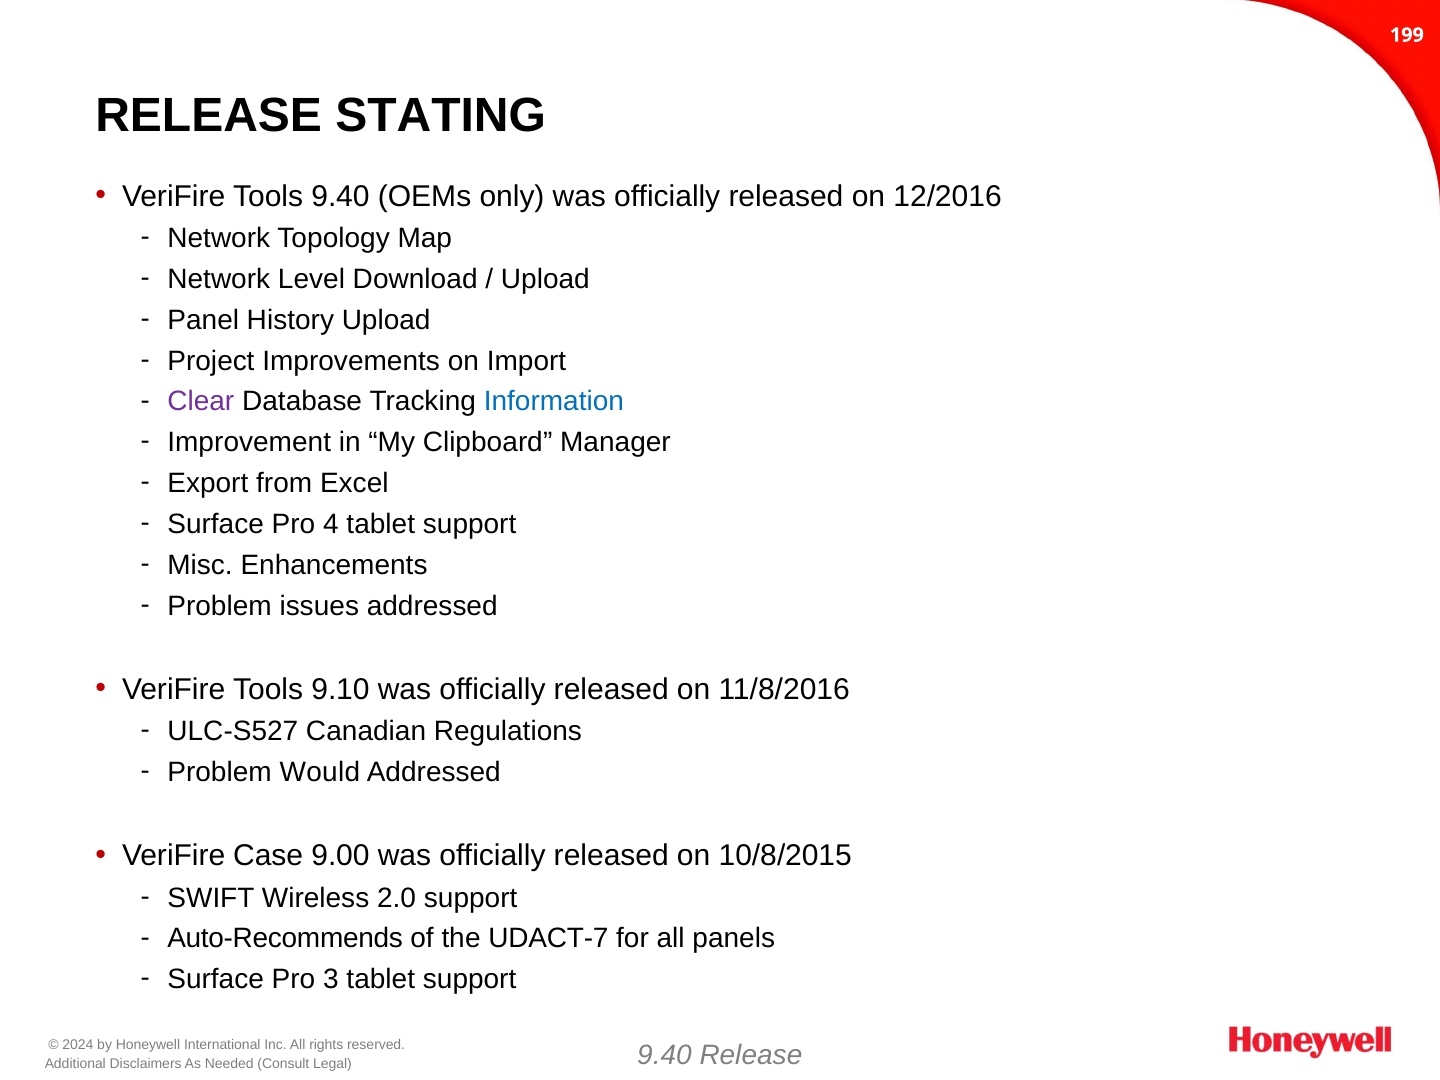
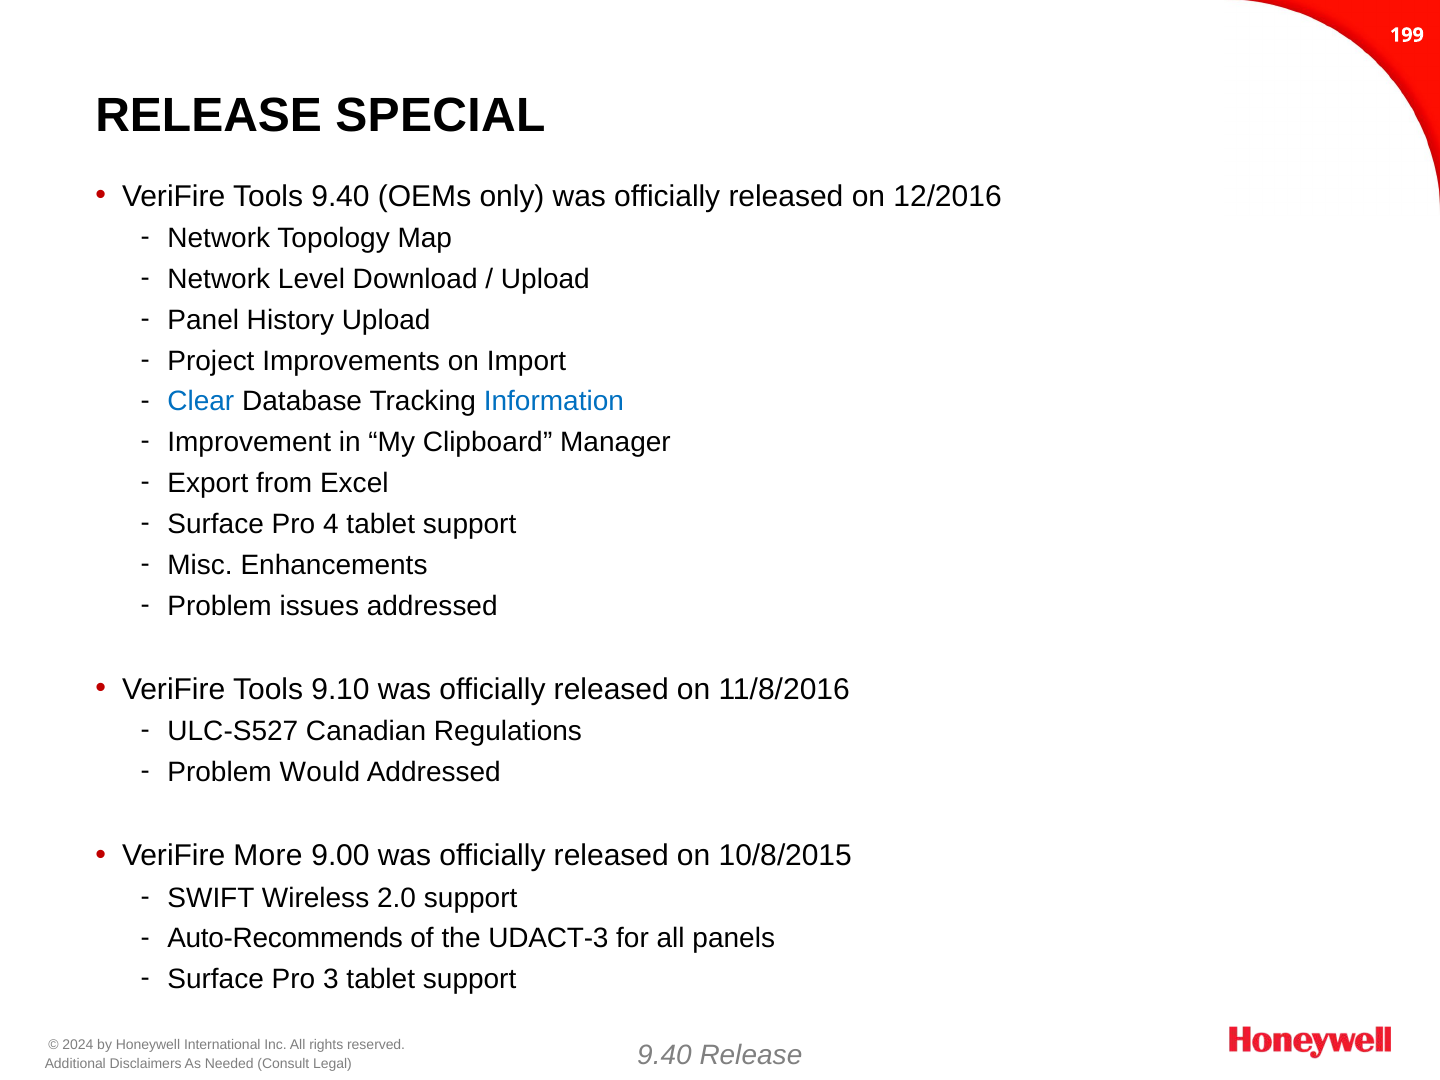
STATING: STATING -> SPECIAL
Clear colour: purple -> blue
Case: Case -> More
UDACT-7: UDACT-7 -> UDACT-3
